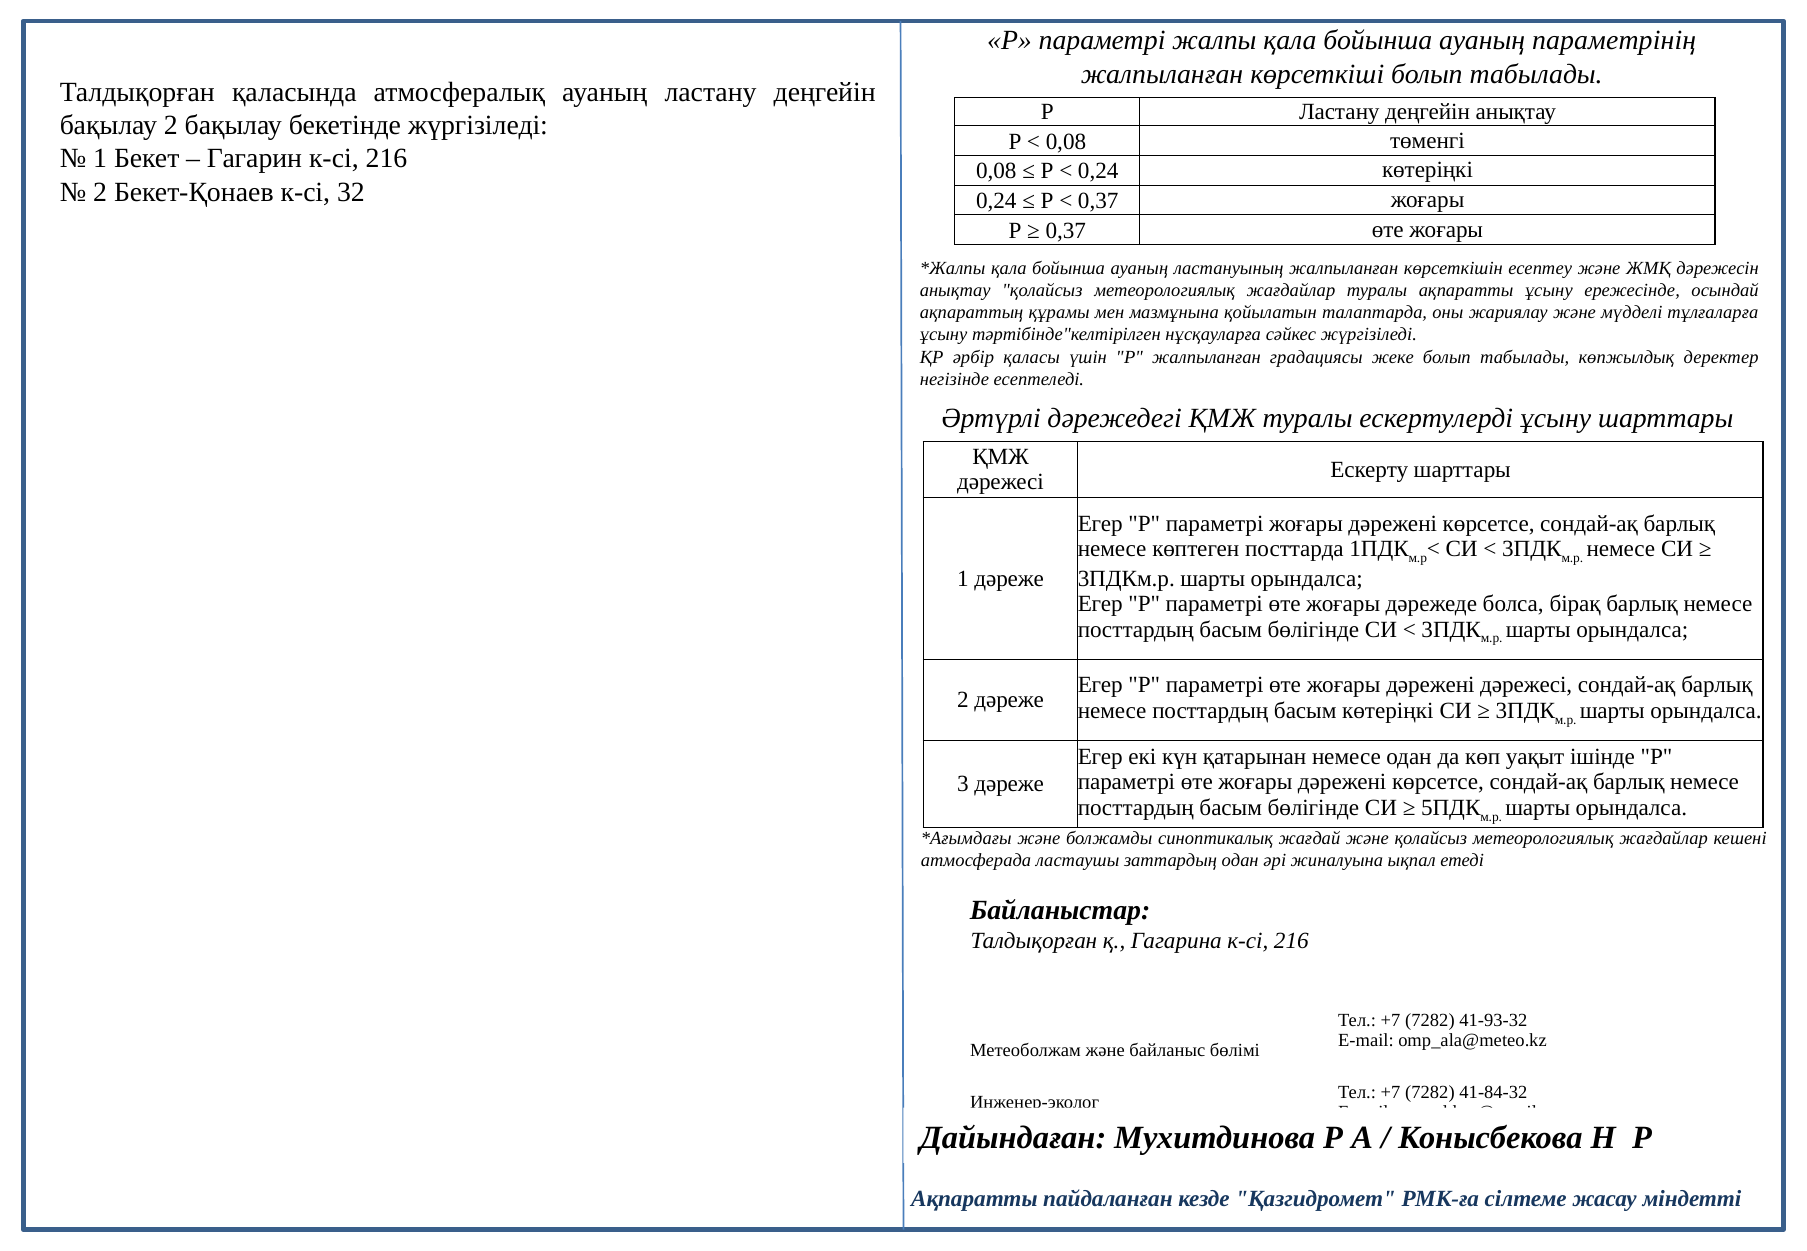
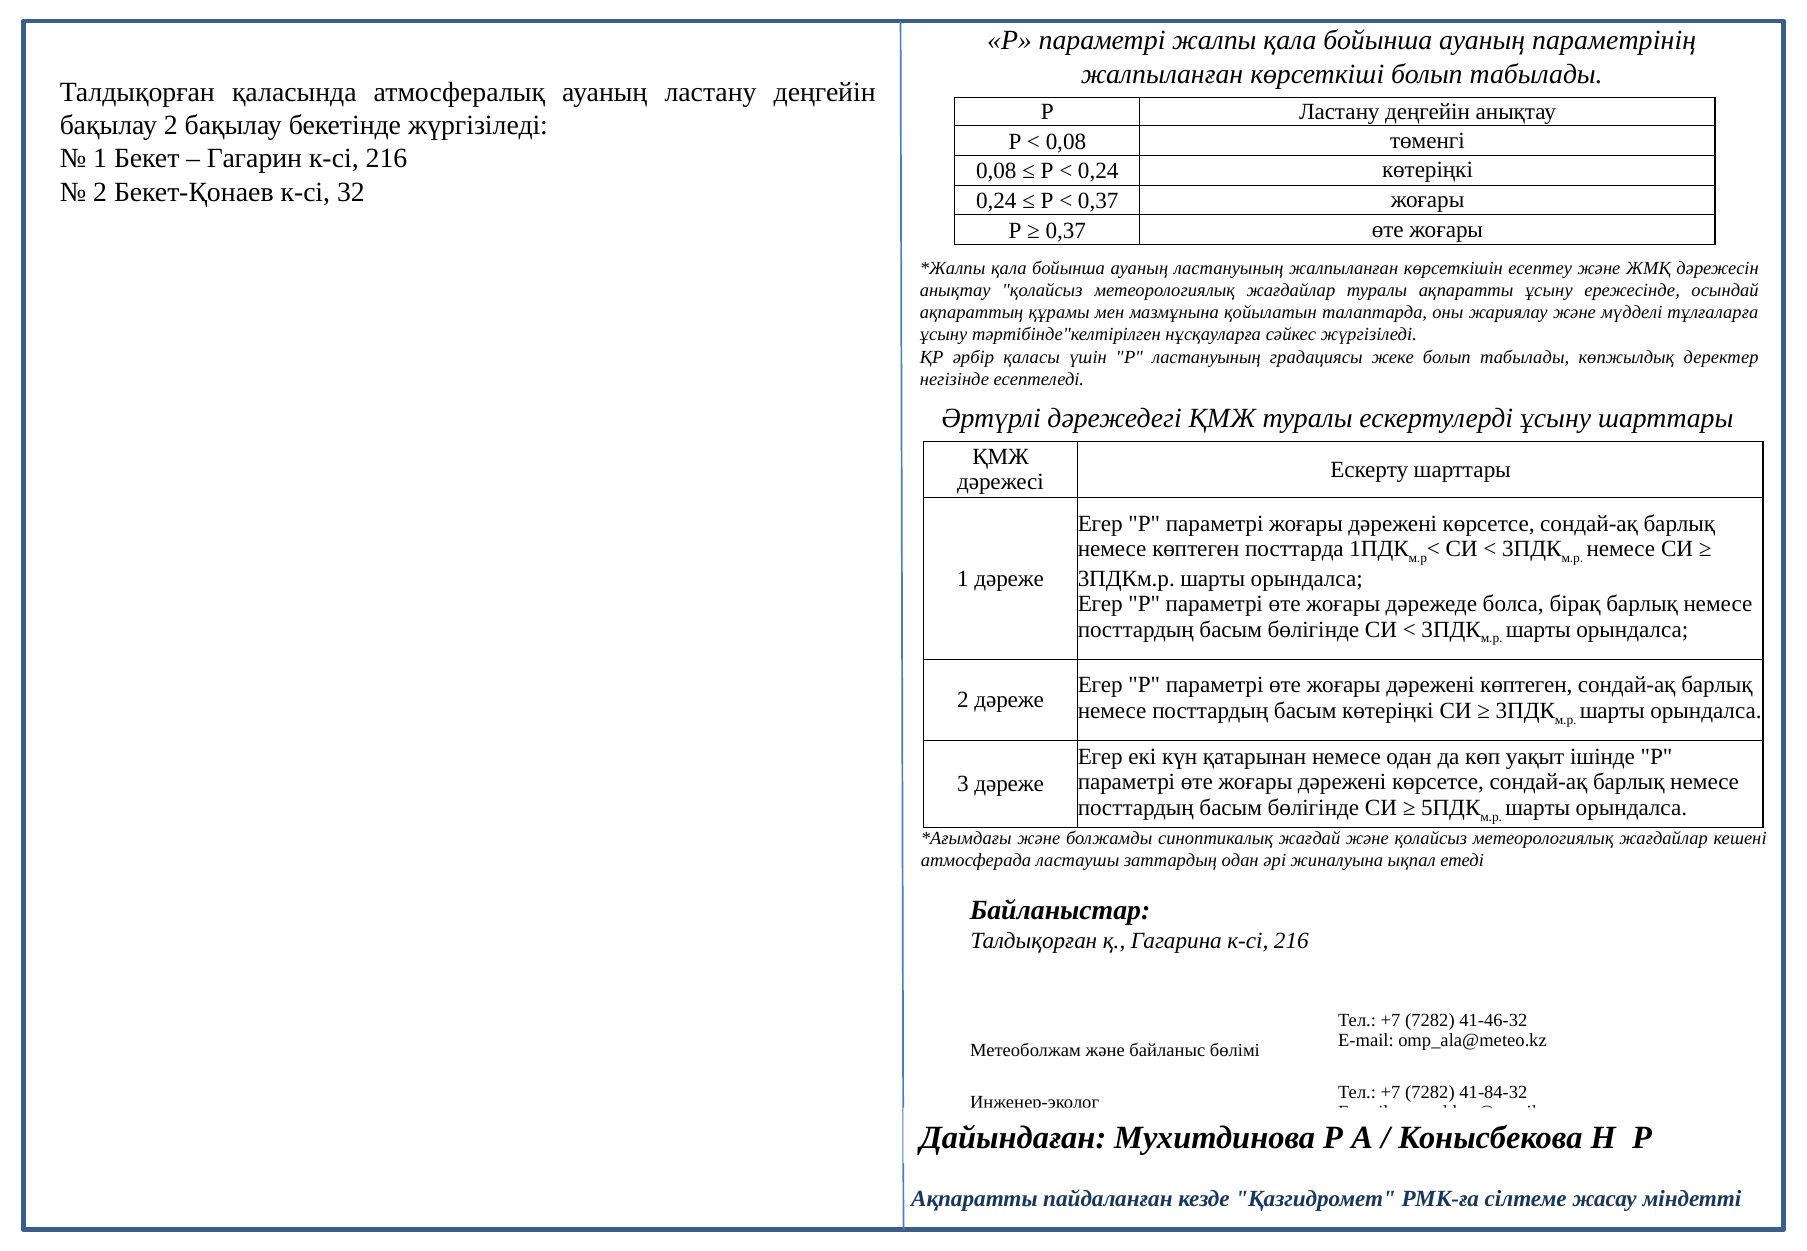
Р жалпыланған: жалпыланған -> ластануының
дәрежені дәрежесі: дәрежесі -> көптеген
41-93-32: 41-93-32 -> 41-46-32
